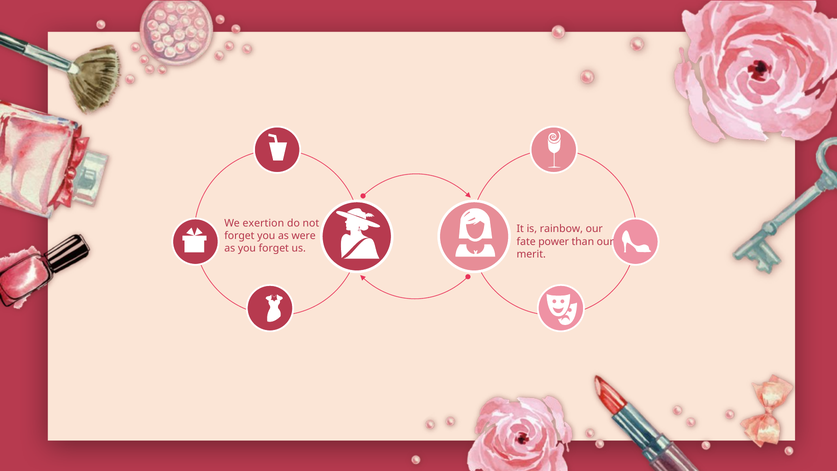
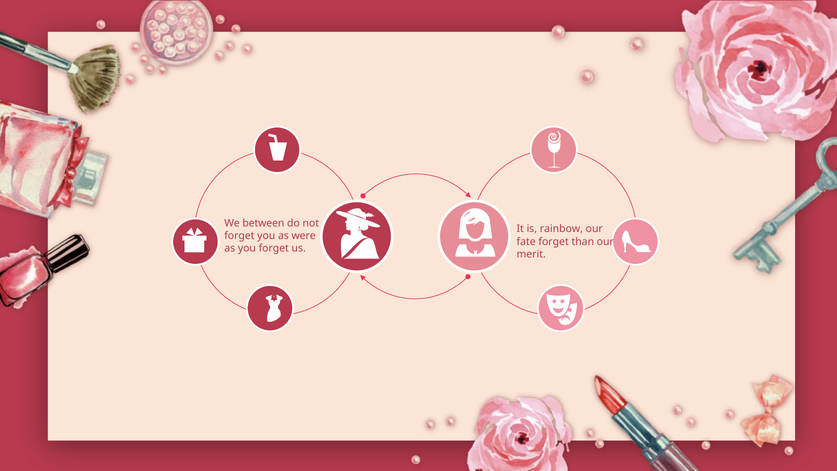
exertion: exertion -> between
fate power: power -> forget
